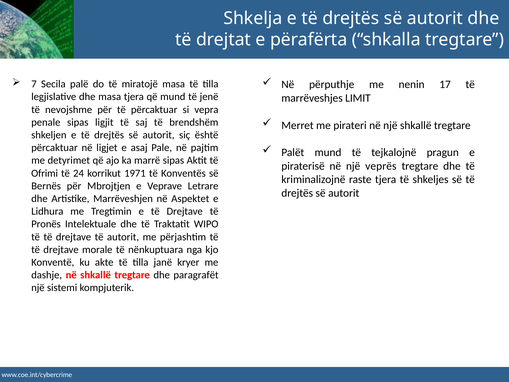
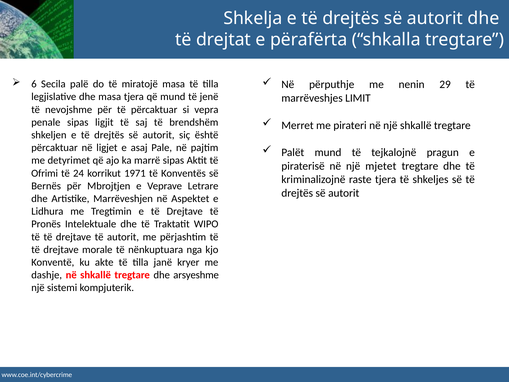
7: 7 -> 6
17: 17 -> 29
veprës: veprës -> mjetet
paragrafët: paragrafët -> arsyeshme
